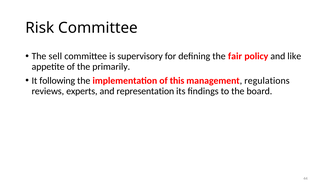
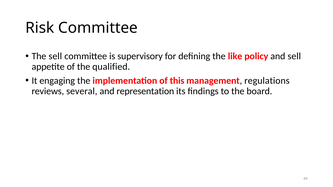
fair: fair -> like
and like: like -> sell
primarily: primarily -> qualified
following: following -> engaging
experts: experts -> several
